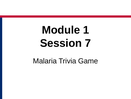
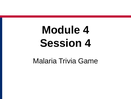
Module 1: 1 -> 4
Session 7: 7 -> 4
